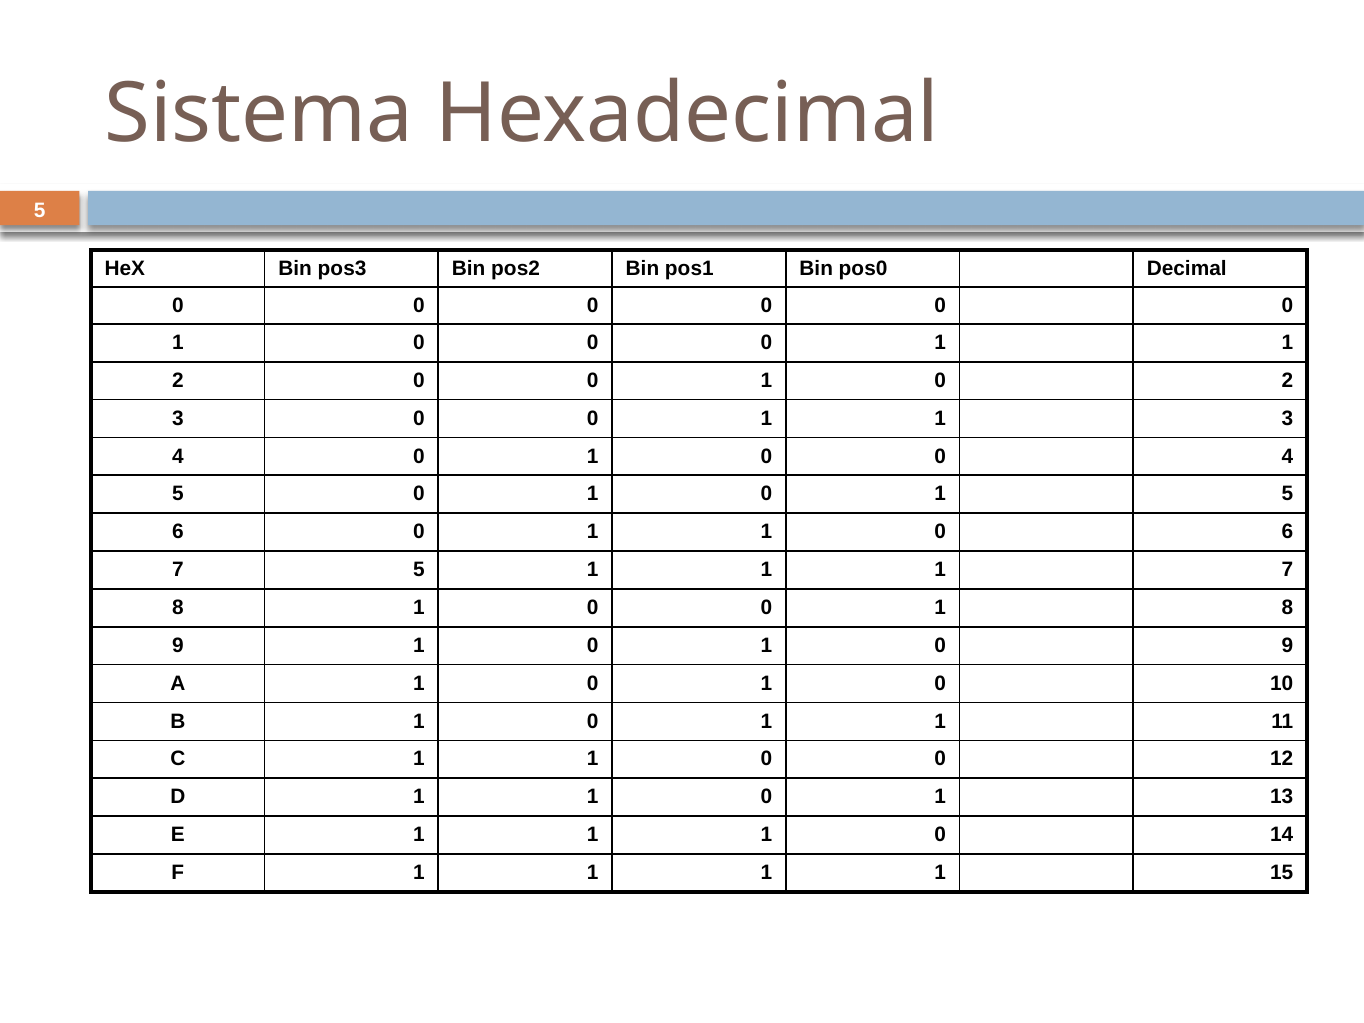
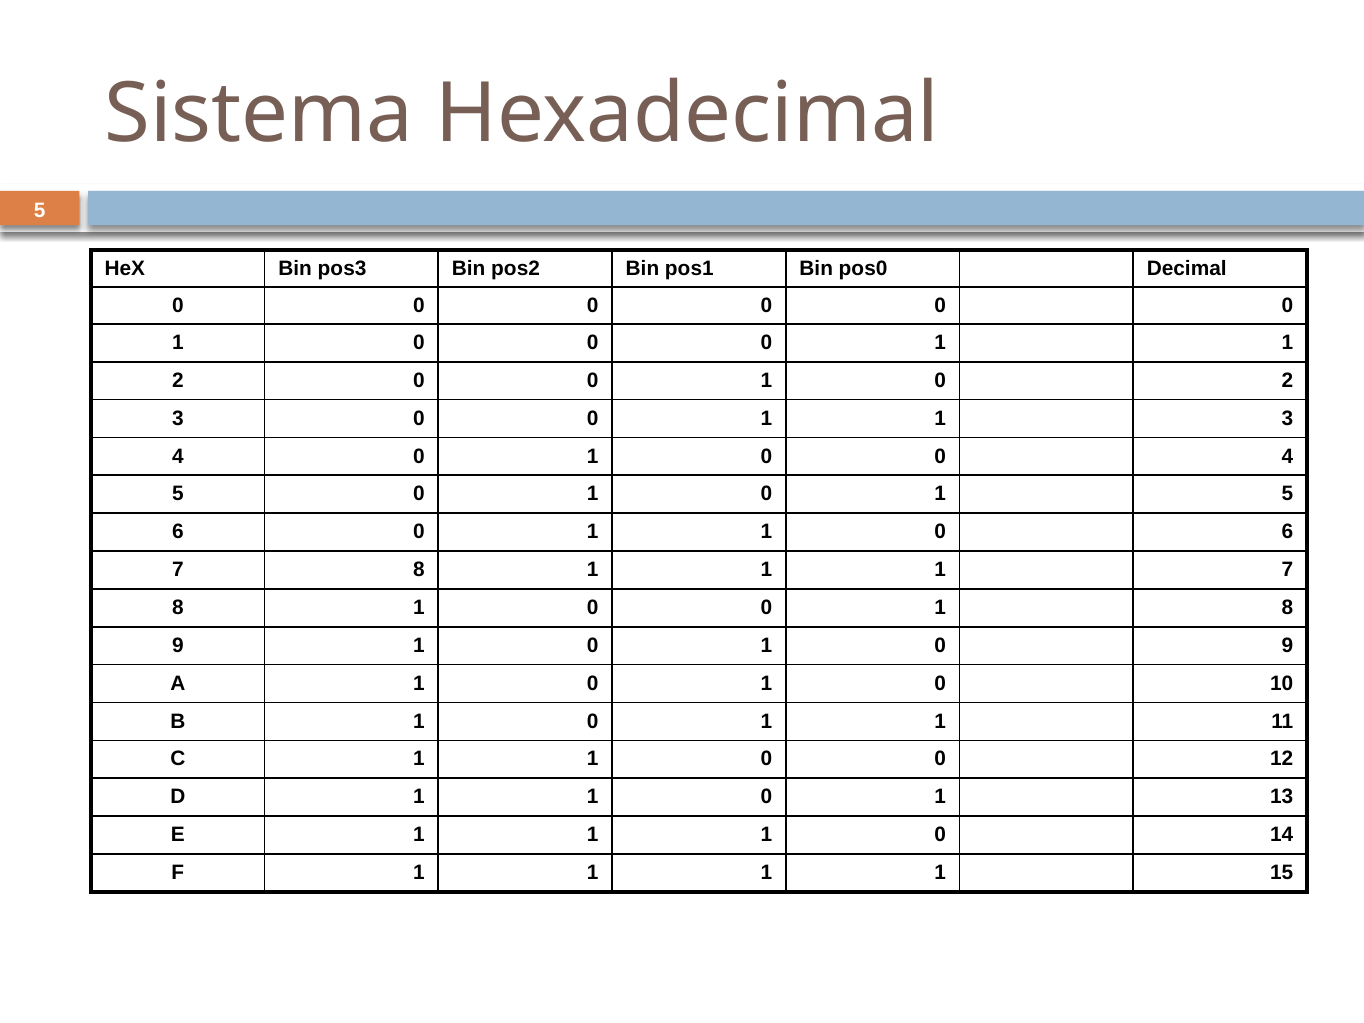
5 at (419, 570): 5 -> 8
